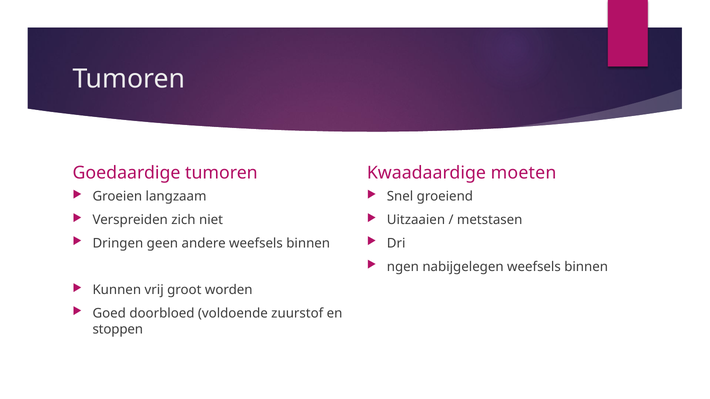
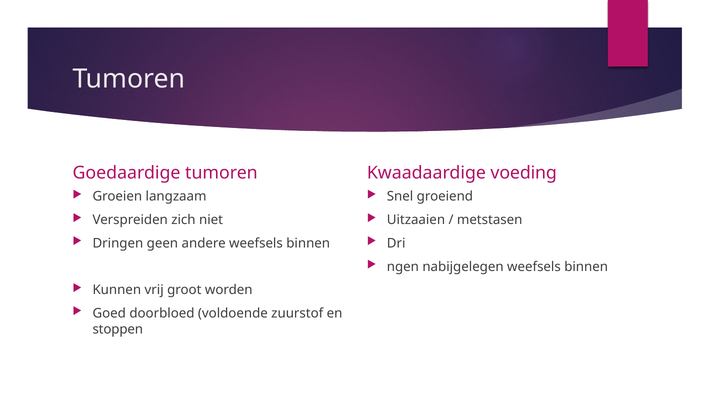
moeten: moeten -> voeding
